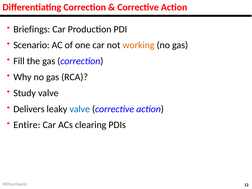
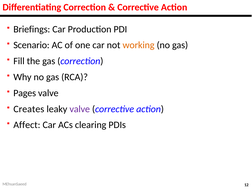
Study: Study -> Pages
Delivers: Delivers -> Creates
valve at (80, 109) colour: blue -> purple
Entire: Entire -> Affect
